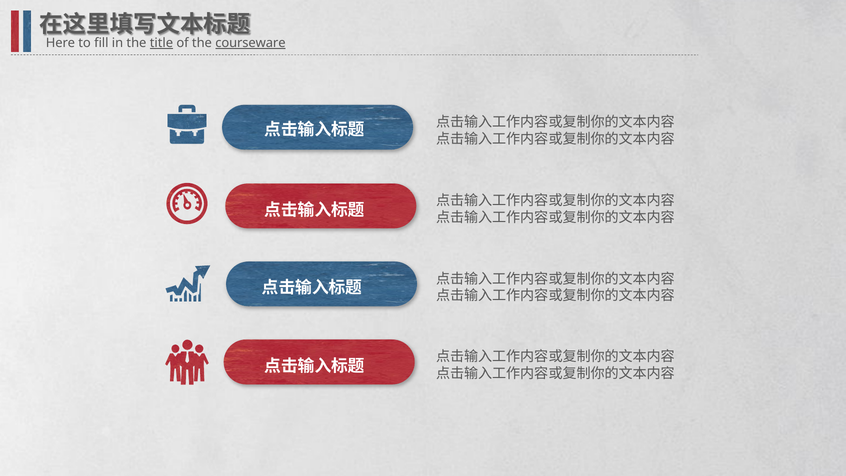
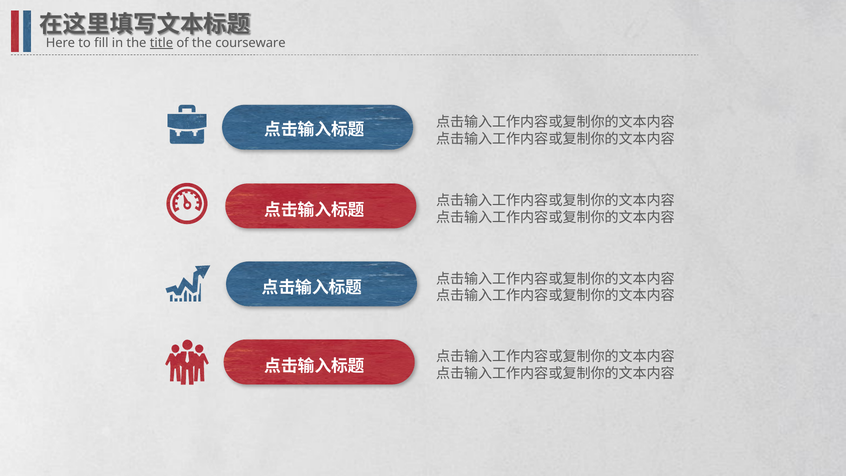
courseware underline: present -> none
